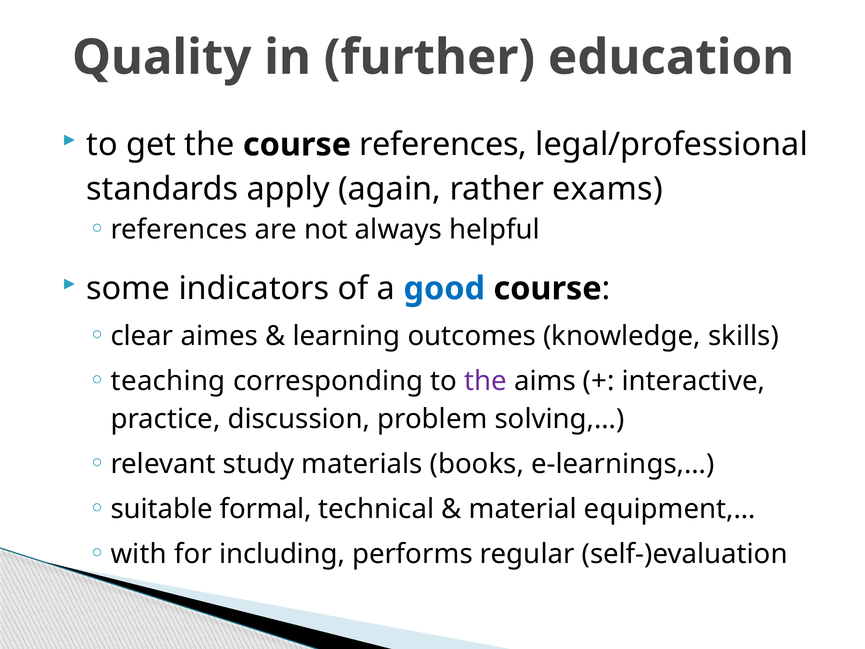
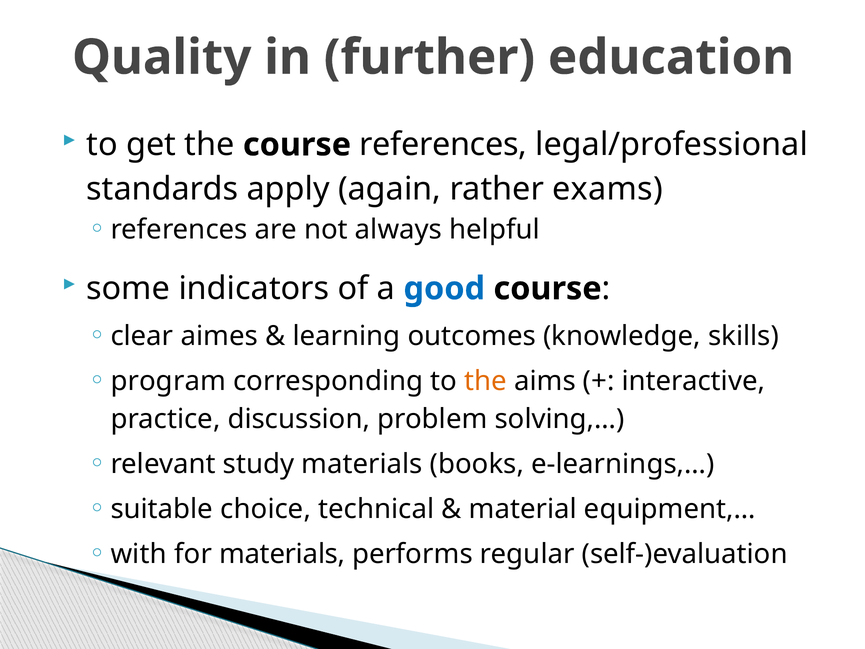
teaching: teaching -> program
the at (486, 381) colour: purple -> orange
formal: formal -> choice
for including: including -> materials
